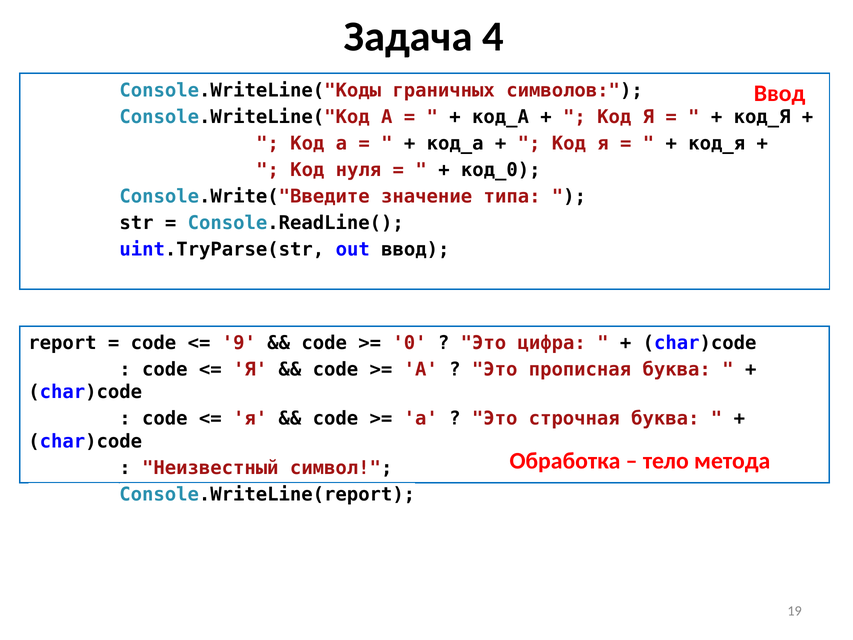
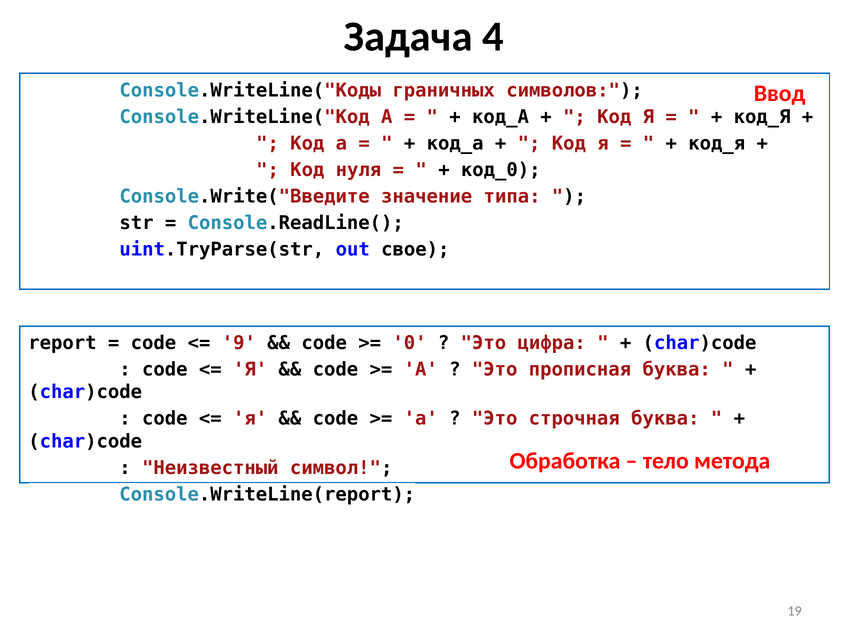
out ввод: ввод -> свое
